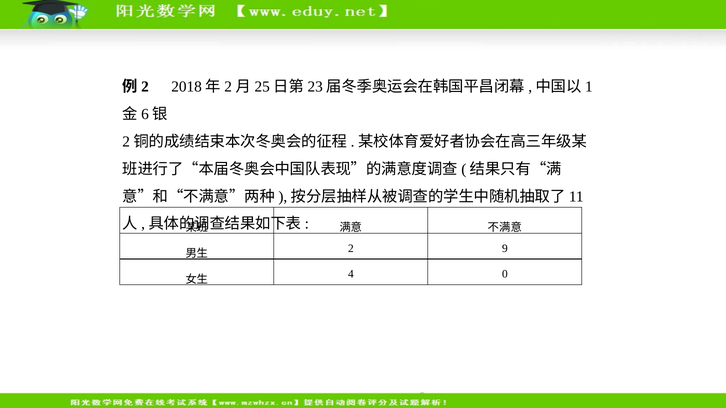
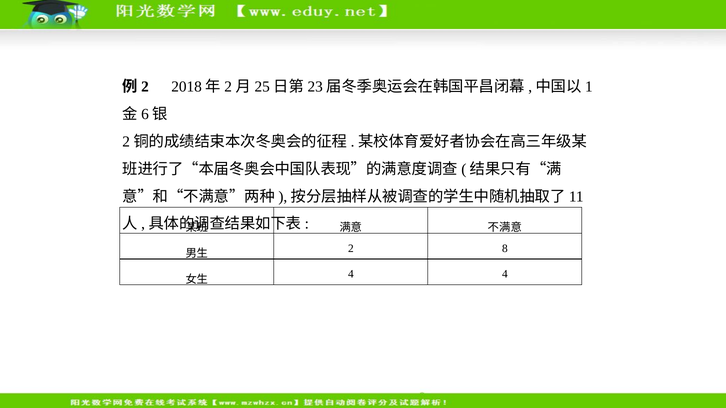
9: 9 -> 8
4 0: 0 -> 4
